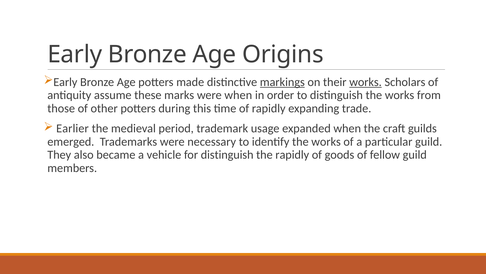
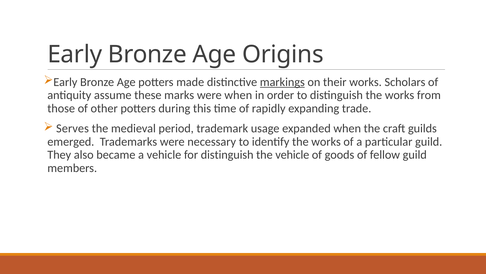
works at (366, 82) underline: present -> none
Earlier: Earlier -> Serves
the rapidly: rapidly -> vehicle
